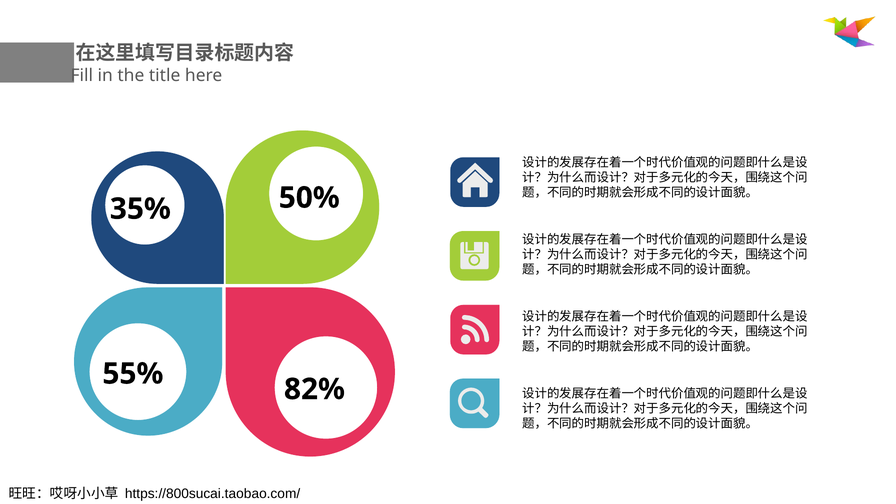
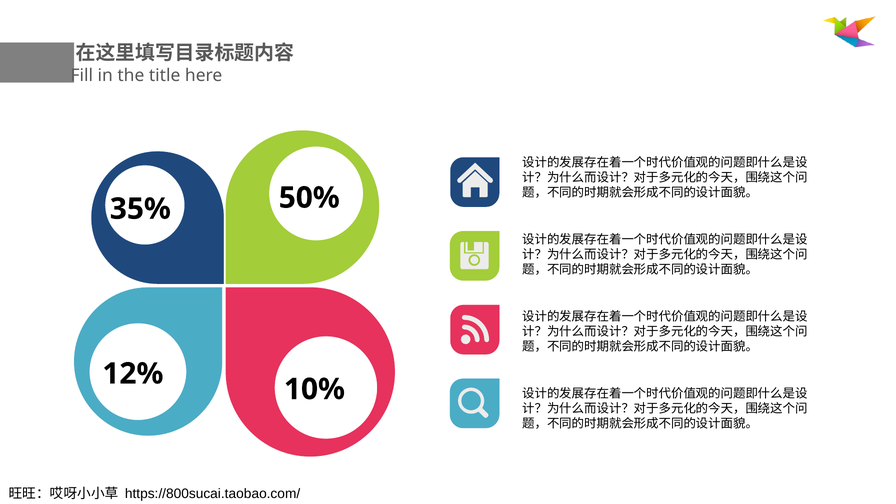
55%: 55% -> 12%
82%: 82% -> 10%
